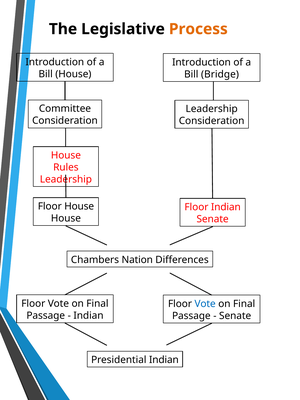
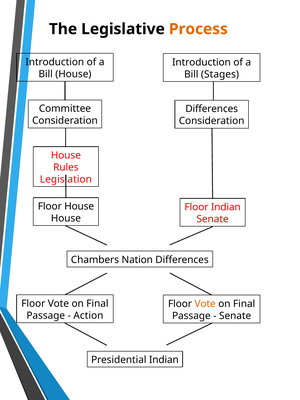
Bridge: Bridge -> Stages
Leadership at (212, 109): Leadership -> Differences
Leadership at (66, 179): Leadership -> Legislation
Vote at (205, 304) colour: blue -> orange
Indian at (88, 315): Indian -> Action
